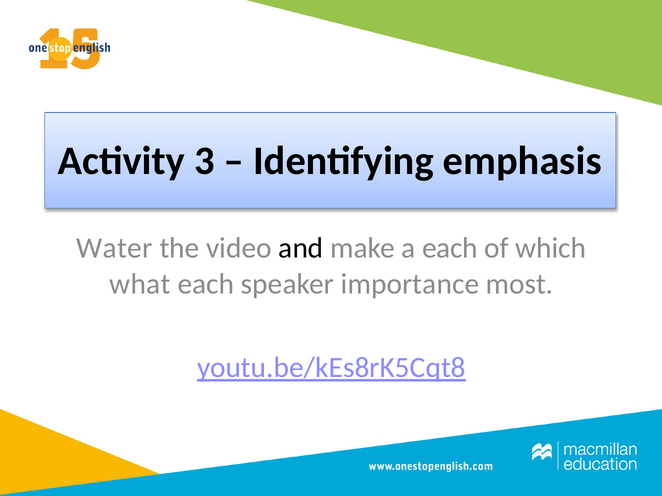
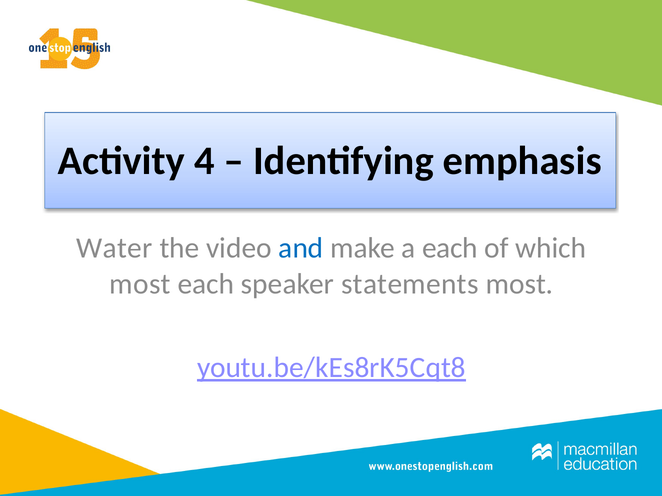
3: 3 -> 4
and colour: black -> blue
what at (140, 284): what -> most
importance: importance -> statements
